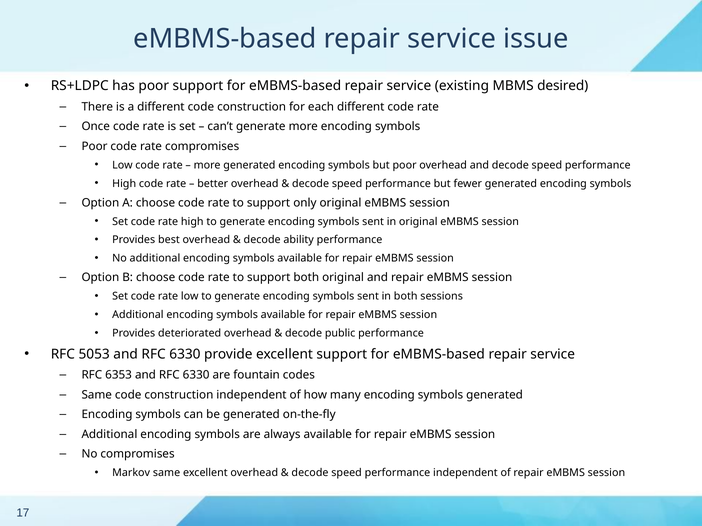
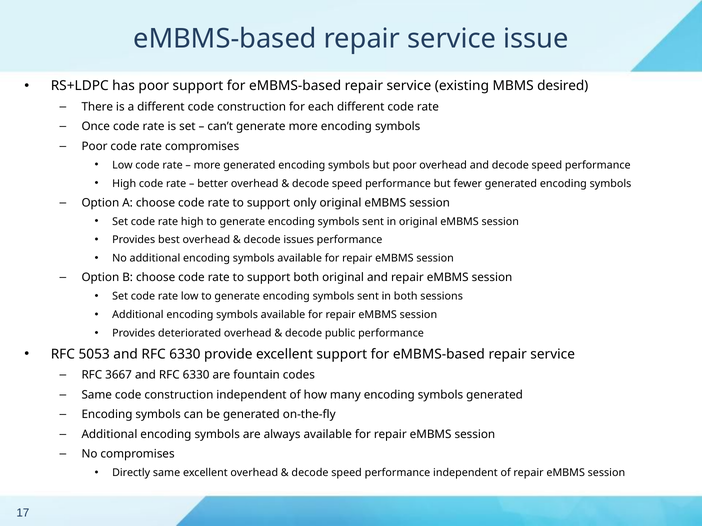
ability: ability -> issues
6353: 6353 -> 3667
Markov: Markov -> Directly
